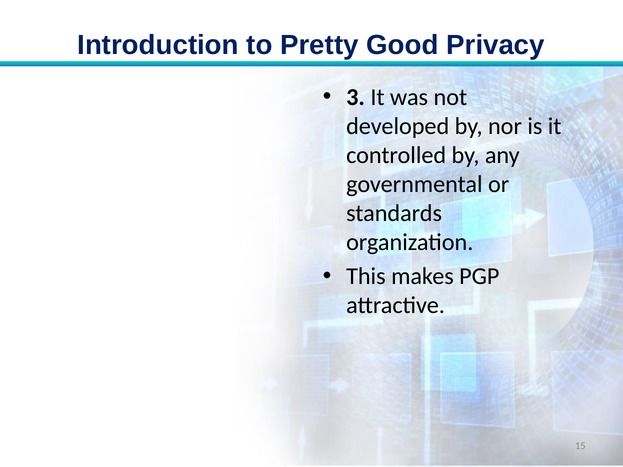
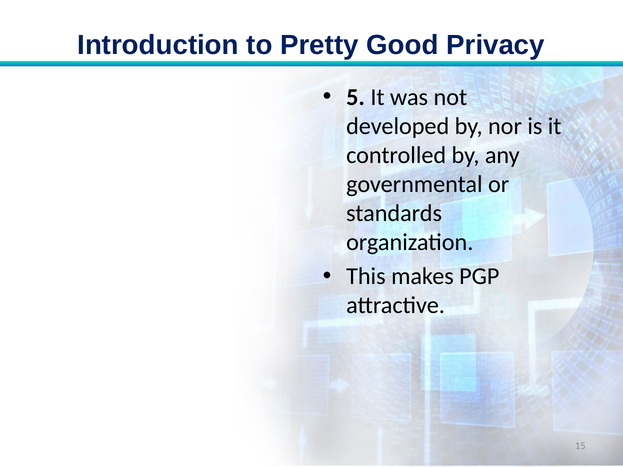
3: 3 -> 5
